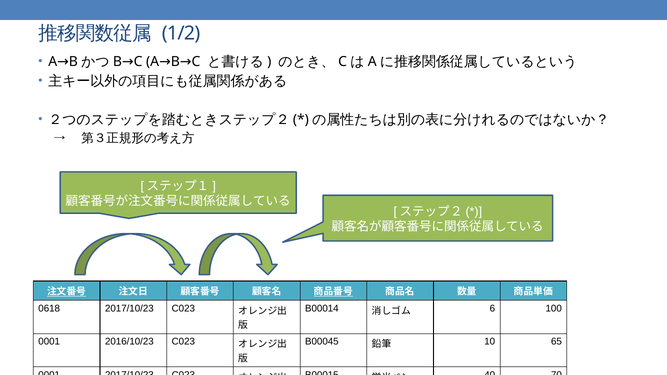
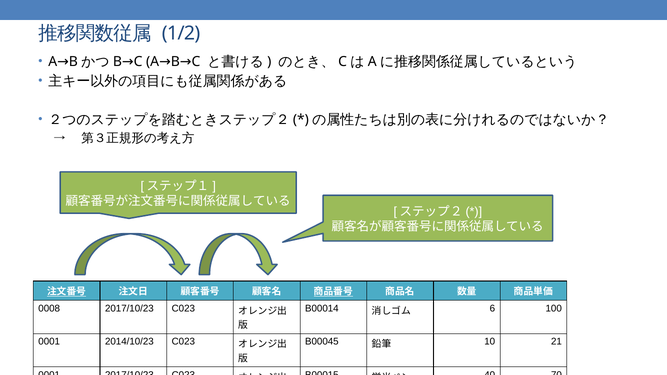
0618: 0618 -> 0008
2016/10/23: 2016/10/23 -> 2014/10/23
65: 65 -> 21
